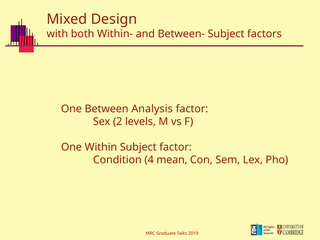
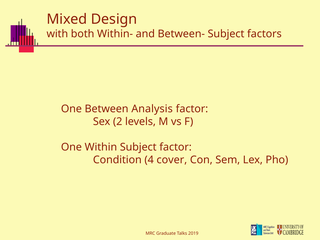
mean: mean -> cover
